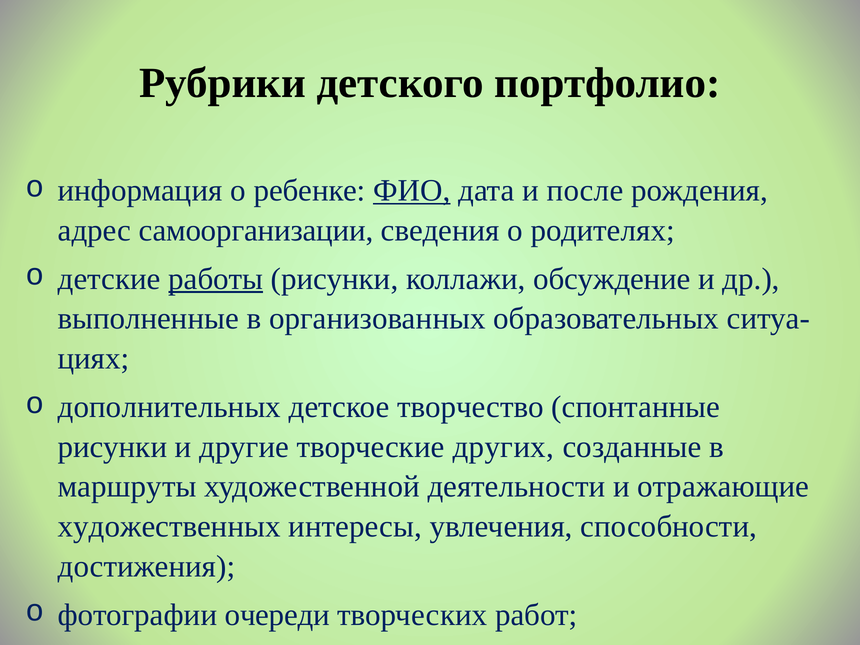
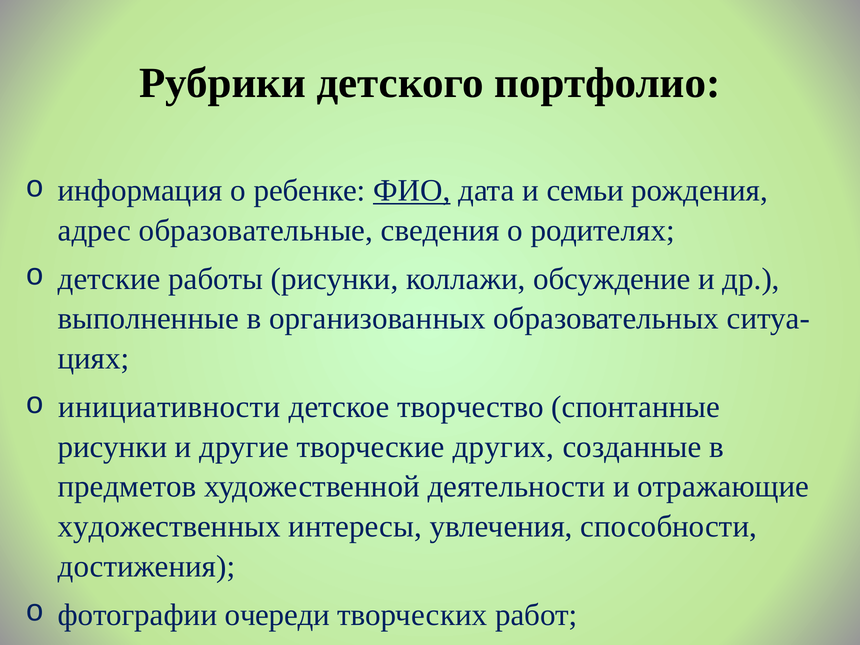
после: после -> семьи
самоорганизации: самоорганизации -> образовательные
работы underline: present -> none
дополнительных: дополнительных -> инициативности
маршруты: маршруты -> предметов
